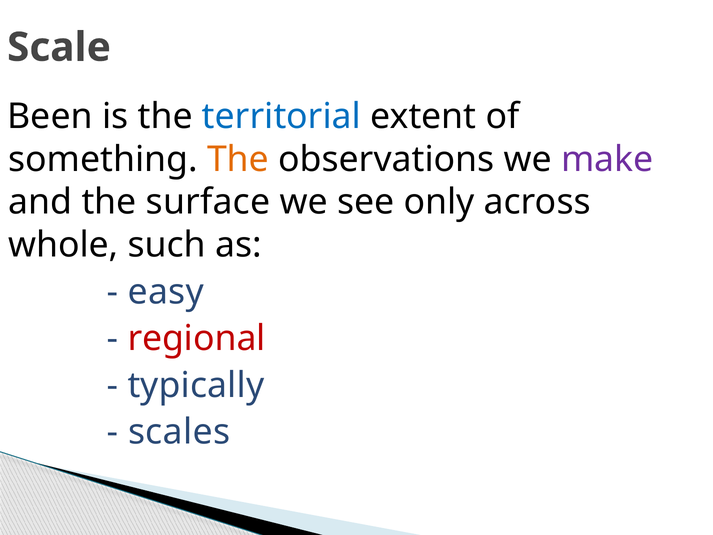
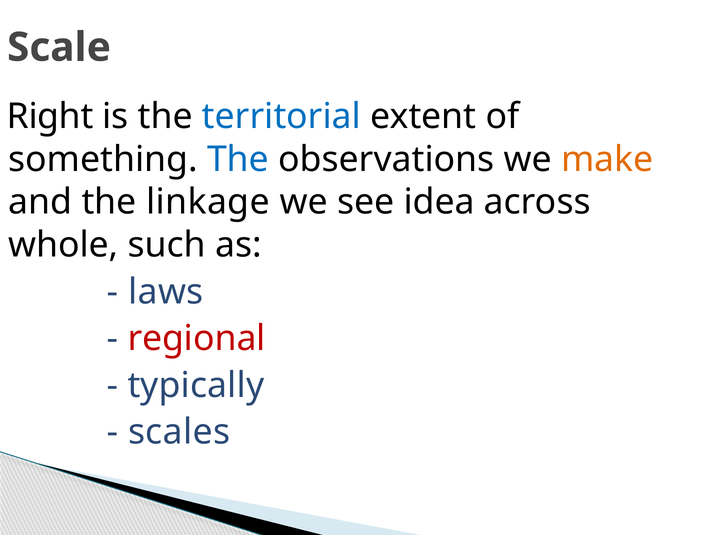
Been: Been -> Right
The at (238, 159) colour: orange -> blue
make colour: purple -> orange
surface: surface -> linkage
only: only -> idea
easy: easy -> laws
